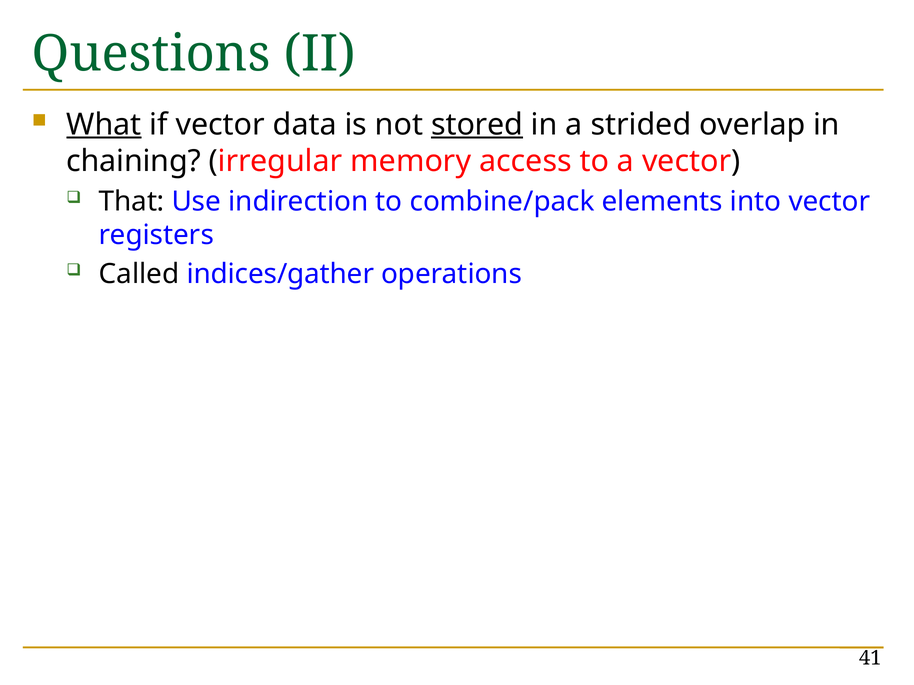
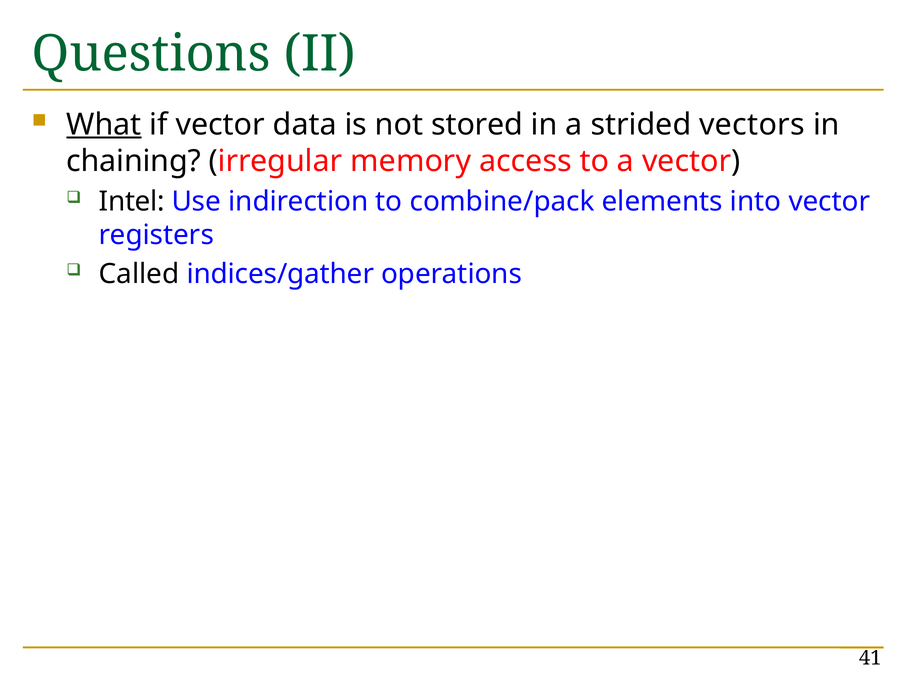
stored underline: present -> none
overlap: overlap -> vectors
That: That -> Intel
